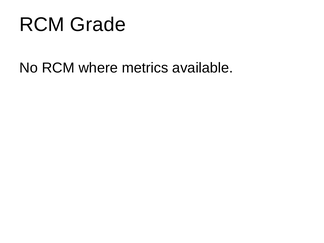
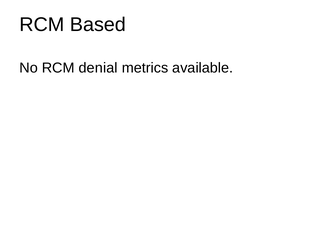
Grade: Grade -> Based
where: where -> denial
